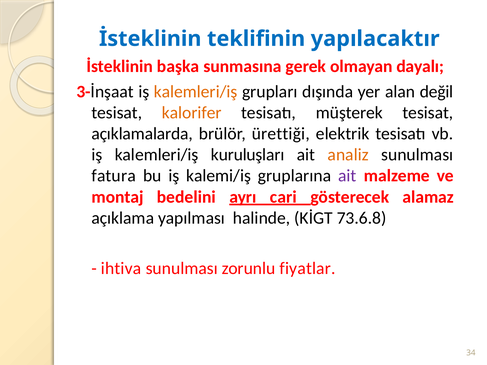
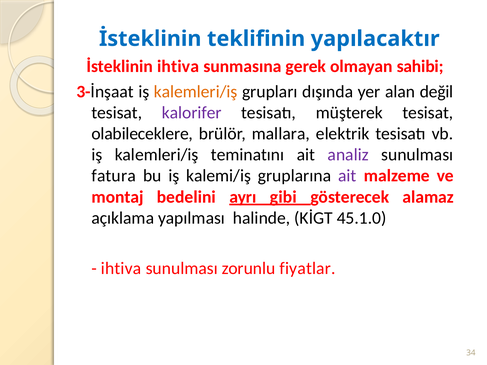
İsteklinin başka: başka -> ihtiva
dayalı: dayalı -> sahibi
kalorifer colour: orange -> purple
açıklamalarda: açıklamalarda -> olabileceklere
ürettiği: ürettiği -> mallara
kuruluşları: kuruluşları -> teminatını
analiz colour: orange -> purple
cari: cari -> gibi
73.6.8: 73.6.8 -> 45.1.0
